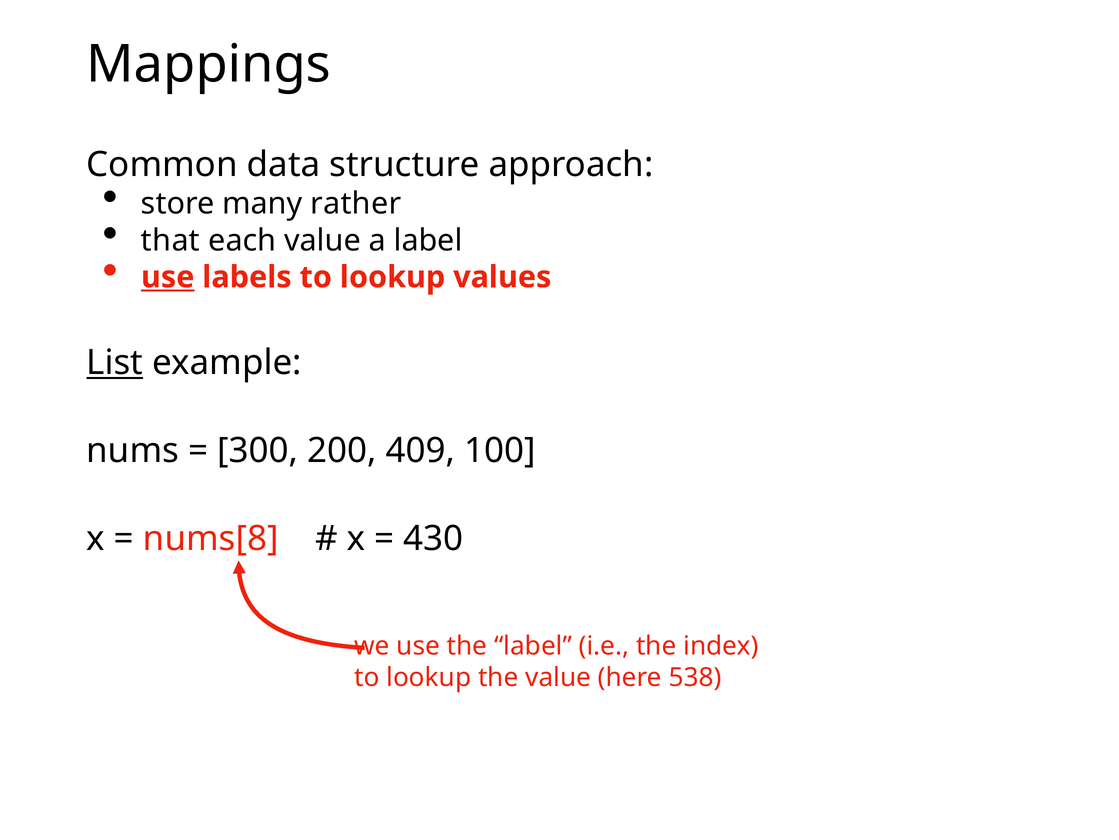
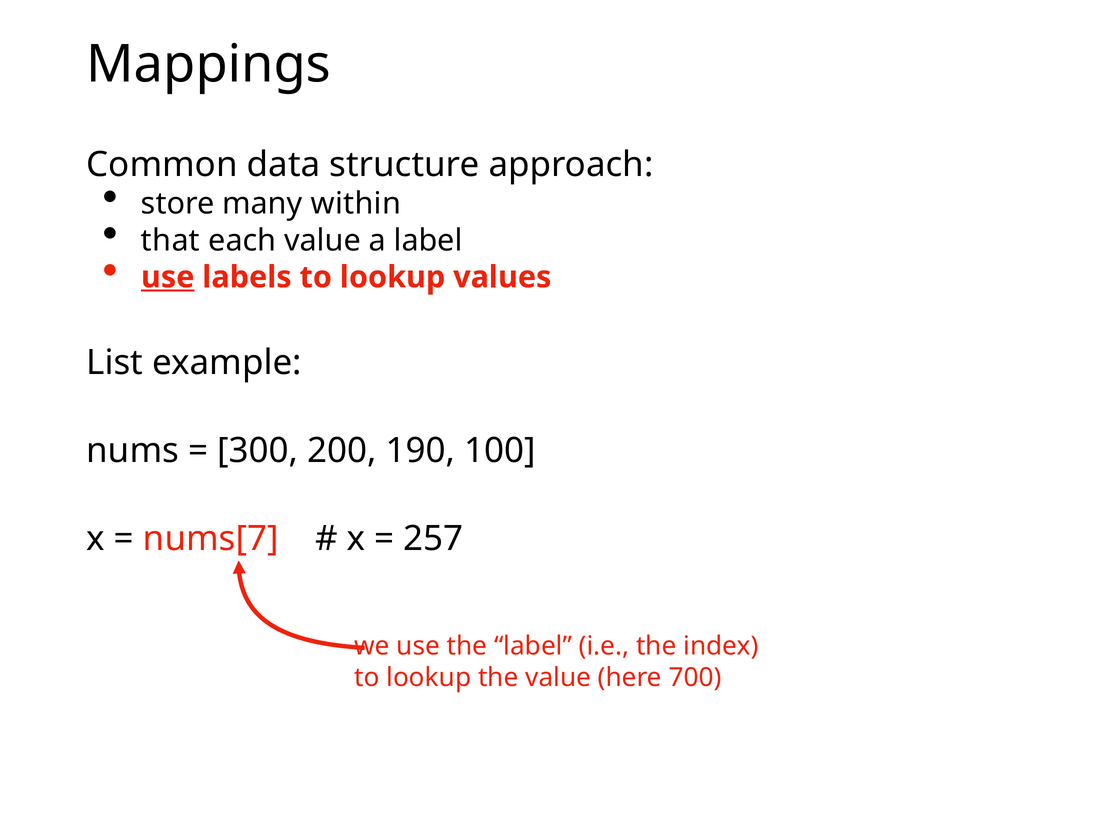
rather: rather -> within
List underline: present -> none
409: 409 -> 190
nums[8: nums[8 -> nums[7
430: 430 -> 257
538: 538 -> 700
